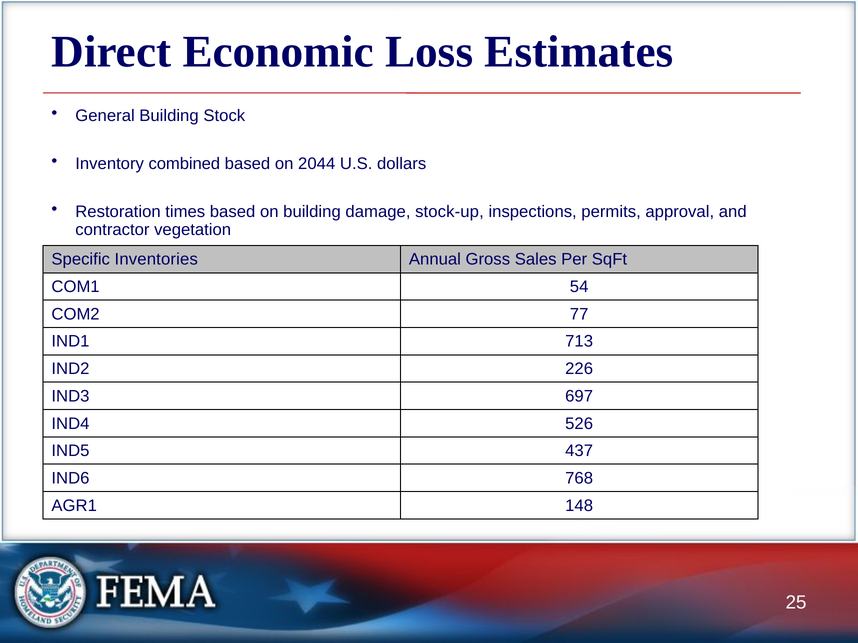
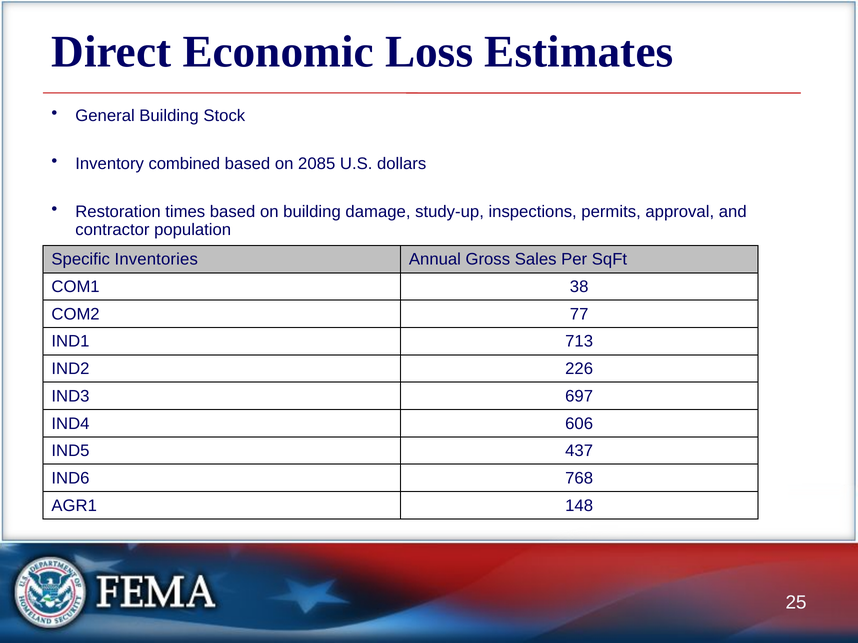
2044: 2044 -> 2085
stock-up: stock-up -> study-up
vegetation: vegetation -> population
54: 54 -> 38
526: 526 -> 606
